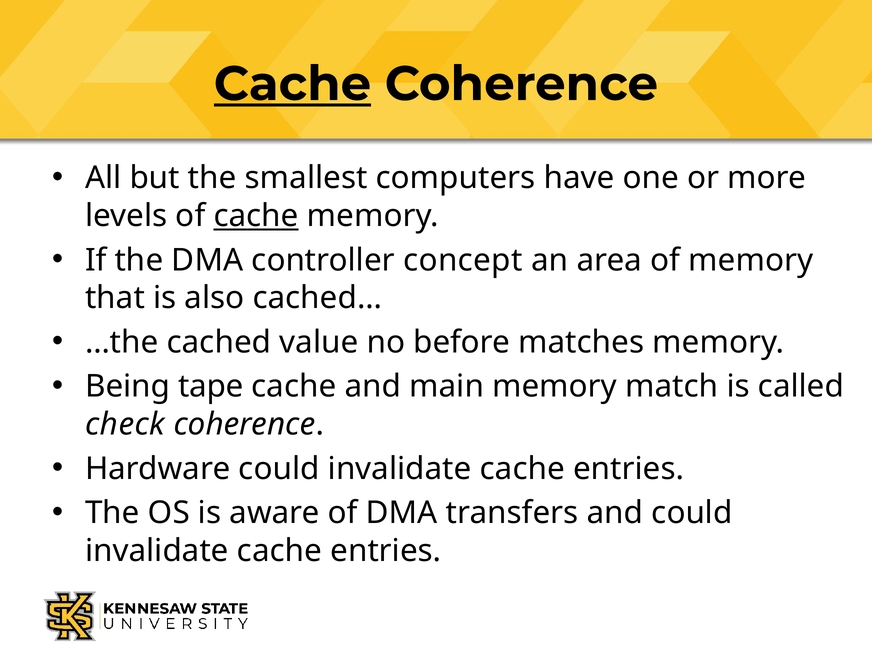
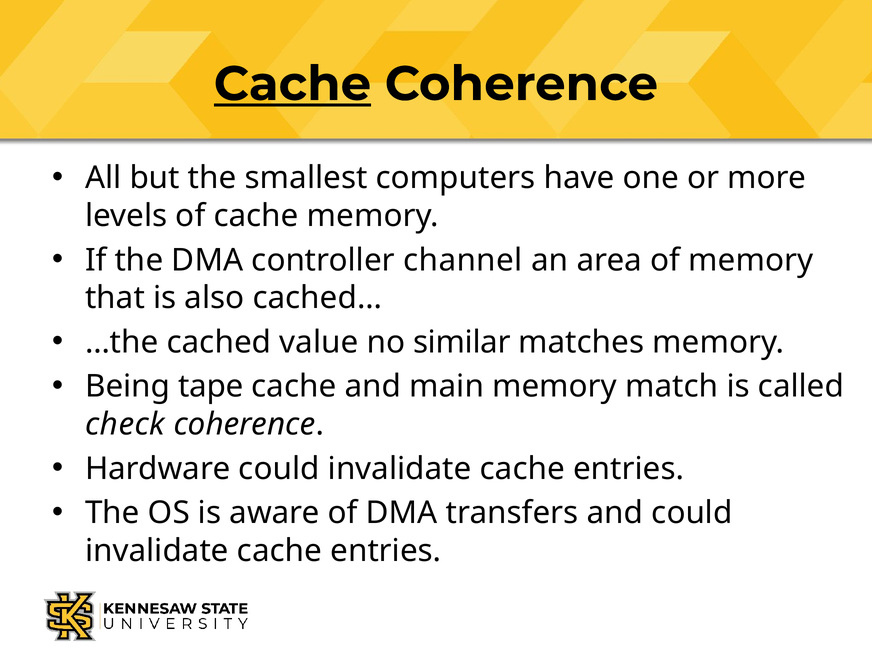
cache at (256, 216) underline: present -> none
concept: concept -> channel
before: before -> similar
